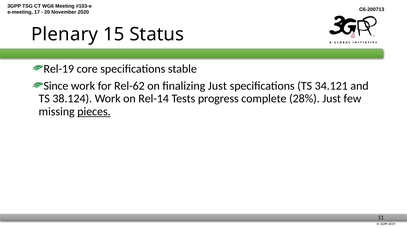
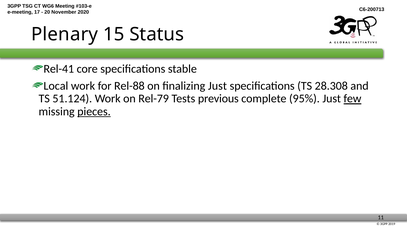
Rel-19: Rel-19 -> Rel-41
Since: Since -> Local
Rel-62: Rel-62 -> Rel-88
34.121: 34.121 -> 28.308
38.124: 38.124 -> 51.124
Rel-14: Rel-14 -> Rel-79
progress: progress -> previous
28%: 28% -> 95%
few underline: none -> present
